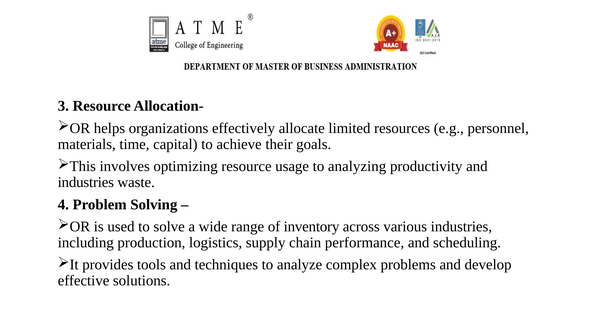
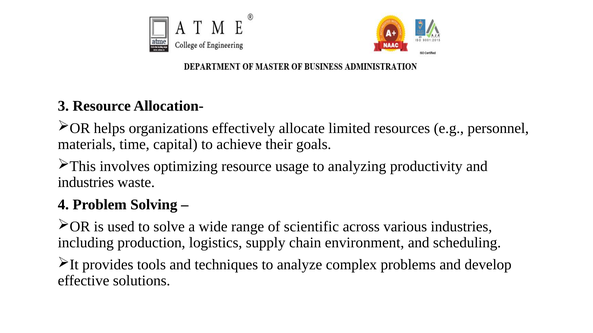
inventory: inventory -> scientific
performance: performance -> environment
